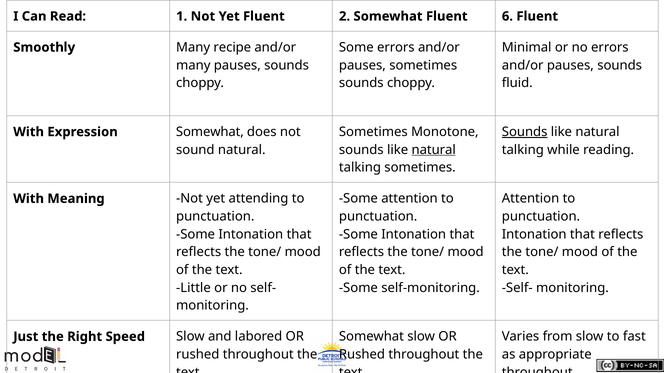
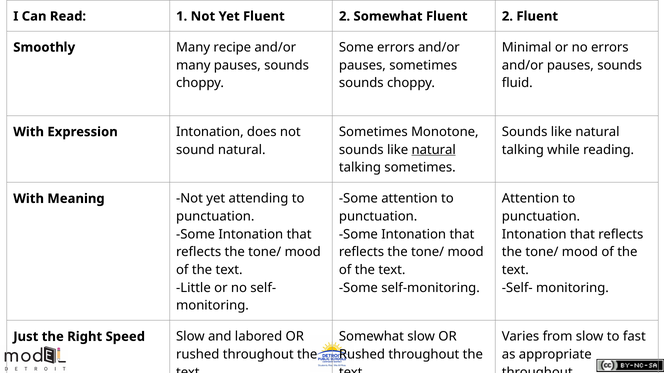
Somewhat Fluent 6: 6 -> 2
Sounds at (525, 132) underline: present -> none
Expression Somewhat: Somewhat -> Intonation
